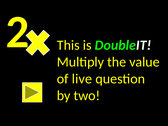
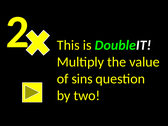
live: live -> sins
